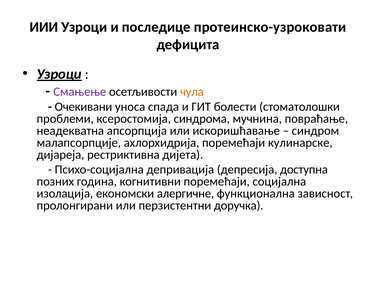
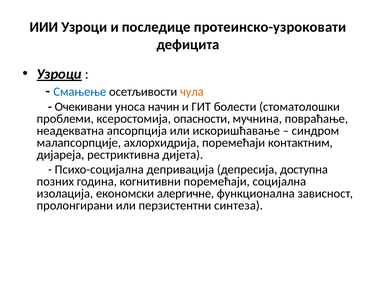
Смањење colour: purple -> blue
спада: спада -> начин
синдрома: синдрома -> опасности
кулинарске: кулинарске -> контактним
доручка: доручка -> синтеза
